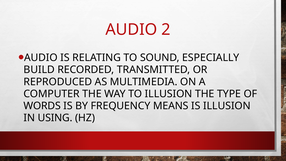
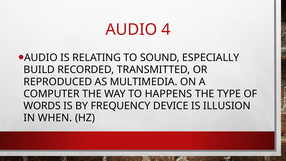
2: 2 -> 4
TO ILLUSION: ILLUSION -> HAPPENS
MEANS: MEANS -> DEVICE
USING: USING -> WHEN
